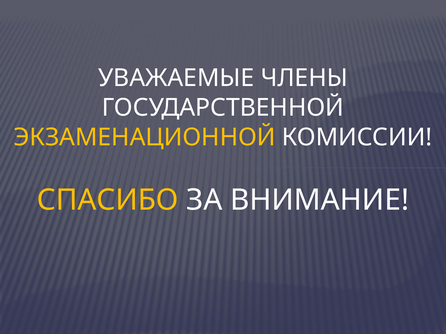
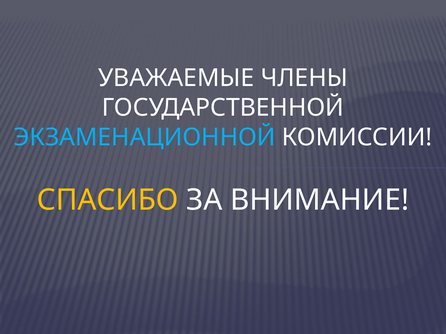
ЭКЗАМЕНАЦИОННОЙ colour: yellow -> light blue
